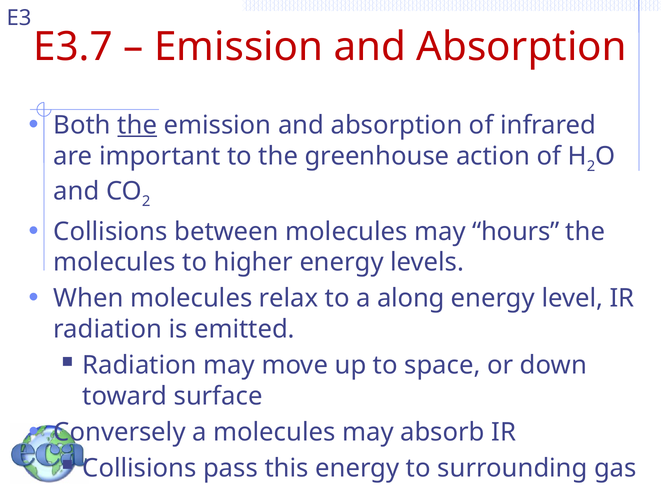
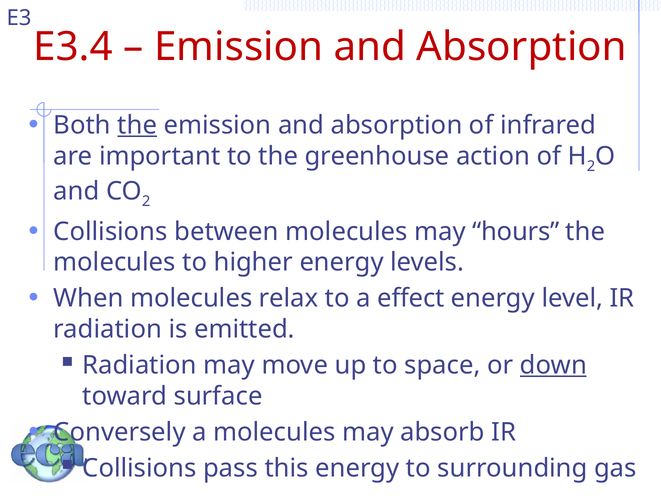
E3.7: E3.7 -> E3.4
along: along -> effect
down underline: none -> present
